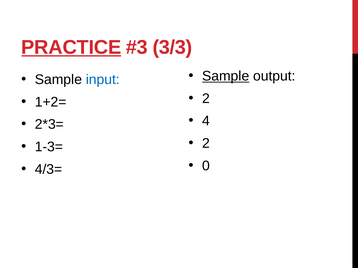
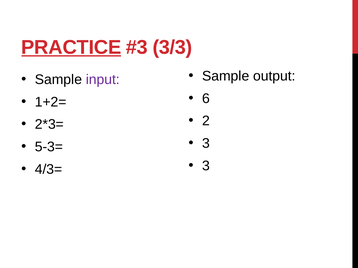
Sample at (226, 76) underline: present -> none
input colour: blue -> purple
2 at (206, 99): 2 -> 6
4: 4 -> 2
2 at (206, 144): 2 -> 3
1-3=: 1-3= -> 5-3=
0 at (206, 166): 0 -> 3
